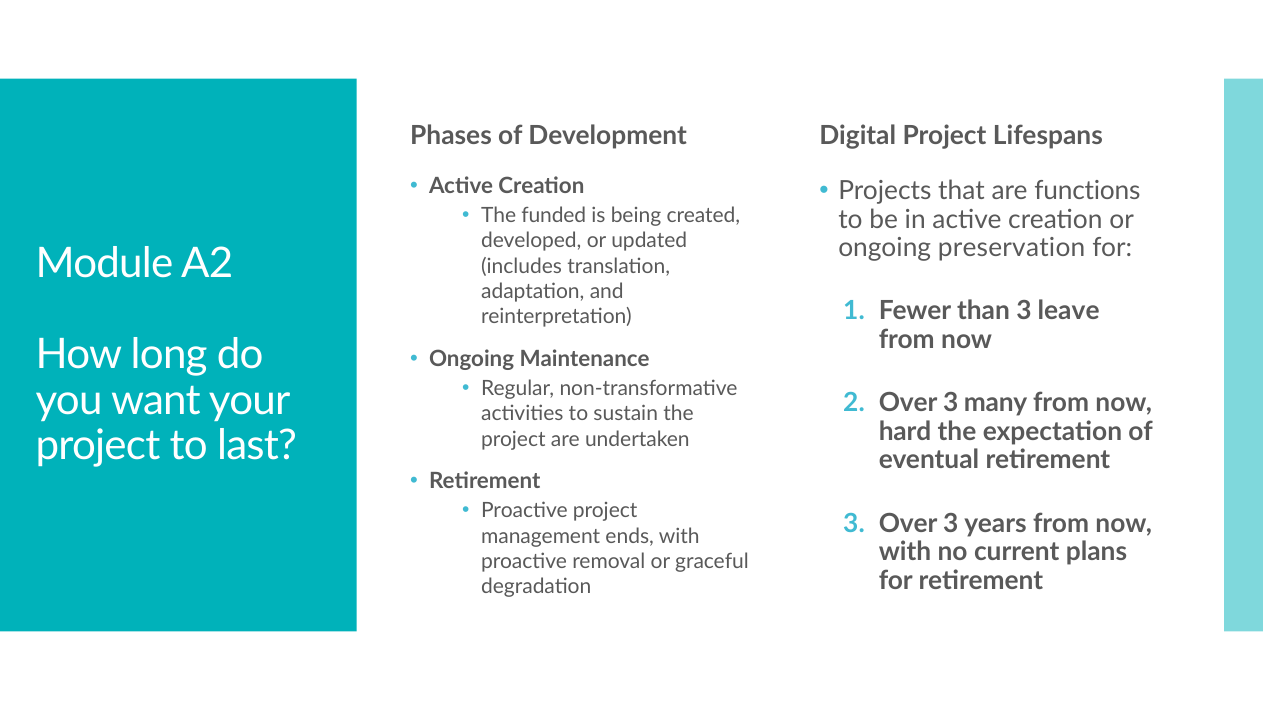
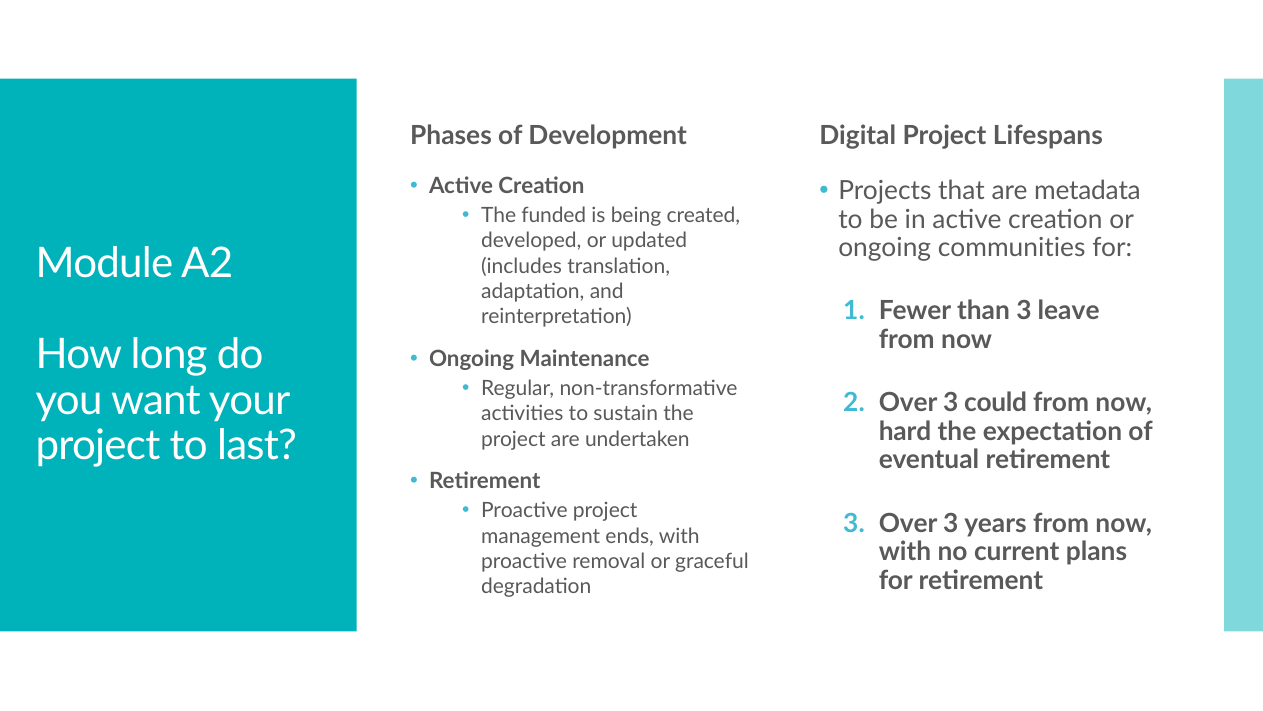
functions: functions -> metadata
preservation: preservation -> communities
many: many -> could
